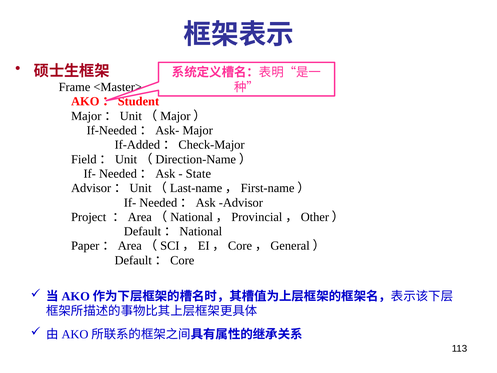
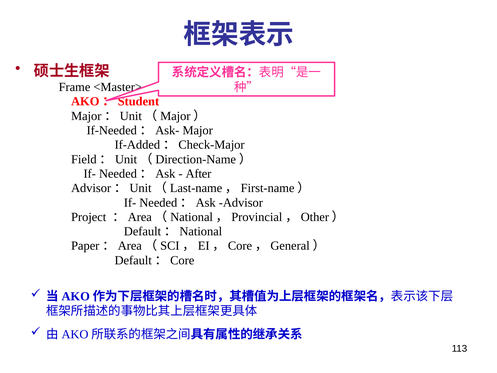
State: State -> After
